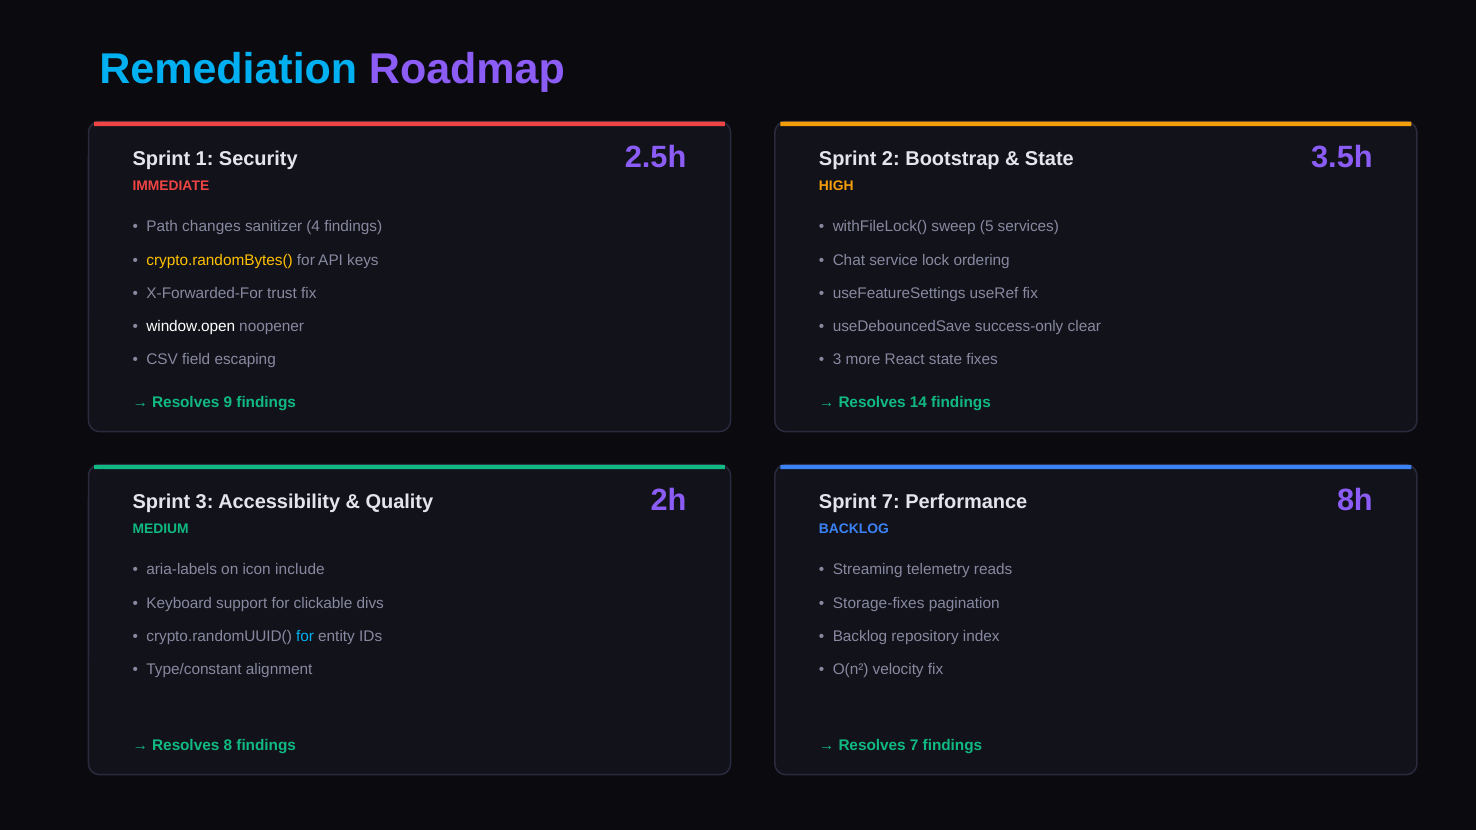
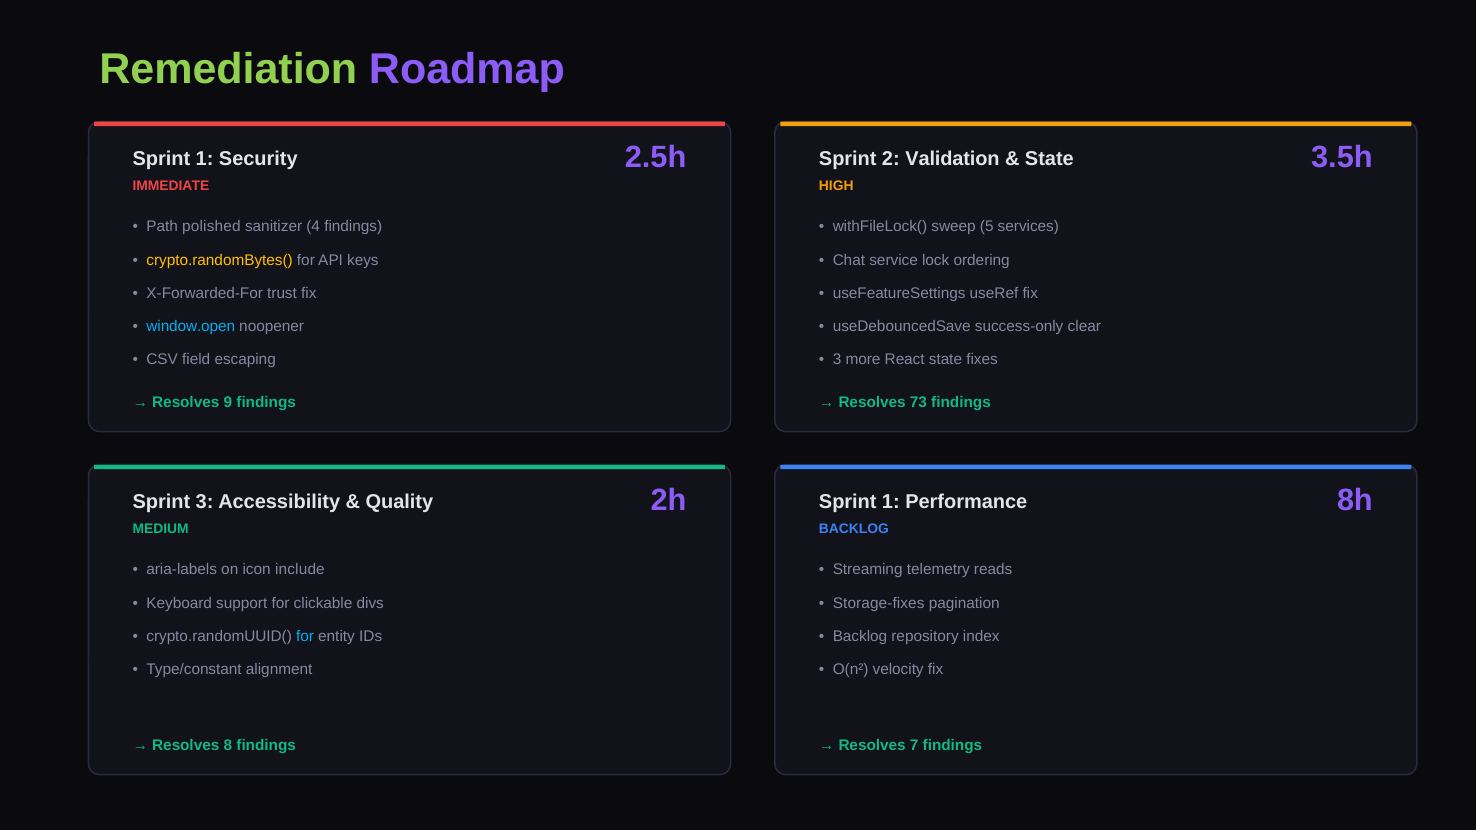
Remediation colour: light blue -> light green
Bootstrap: Bootstrap -> Validation
changes: changes -> polished
window.open colour: white -> light blue
14: 14 -> 73
7 at (891, 502): 7 -> 1
